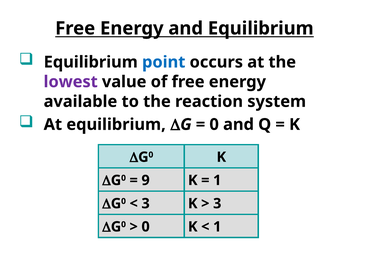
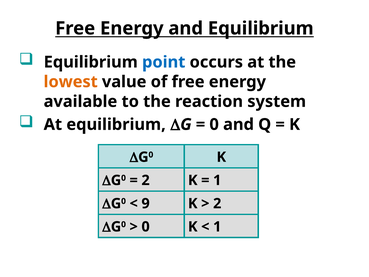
lowest colour: purple -> orange
9 at (146, 180): 9 -> 2
3 at (146, 203): 3 -> 9
3 at (217, 203): 3 -> 2
